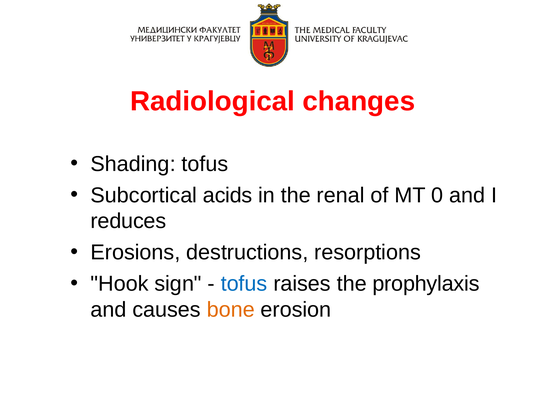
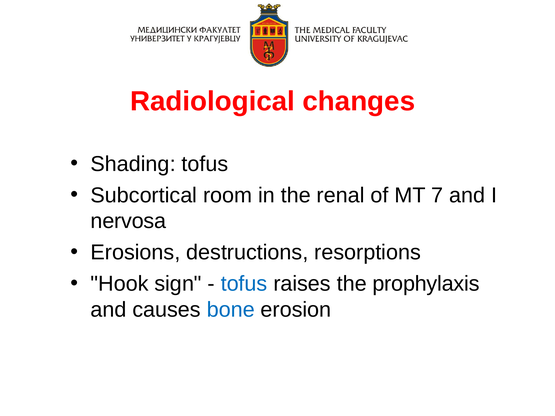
acids: acids -> room
0: 0 -> 7
reduces: reduces -> nervosa
bone colour: orange -> blue
